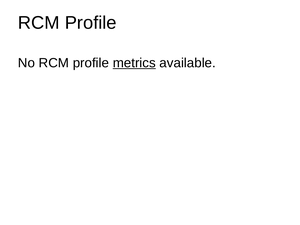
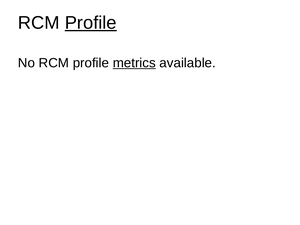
Profile at (91, 23) underline: none -> present
